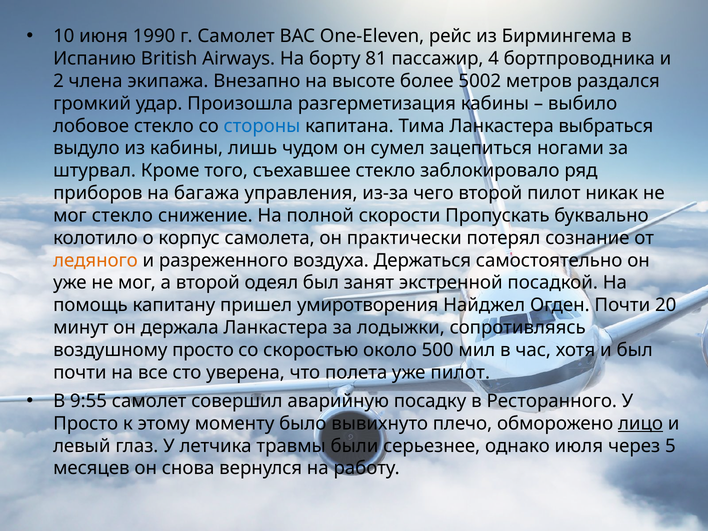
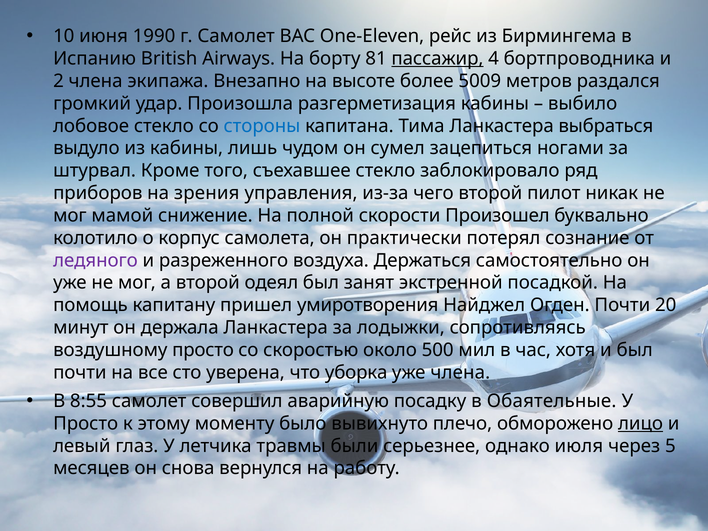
пассажир underline: none -> present
5002: 5002 -> 5009
багажа: багажа -> зрения
мог стекло: стекло -> мамой
Пропускать: Пропускать -> Произошел
ледяного colour: orange -> purple
полета: полета -> уборка
уже пилот: пилот -> члена
9:55: 9:55 -> 8:55
Ресторанного: Ресторанного -> Обаятельные
